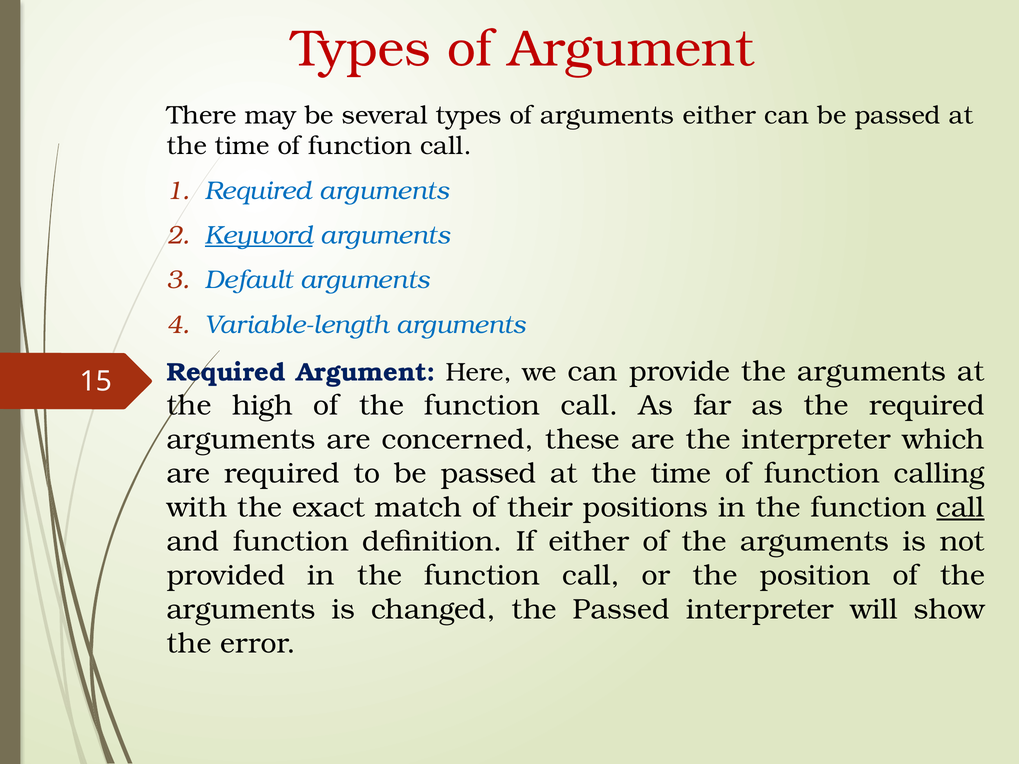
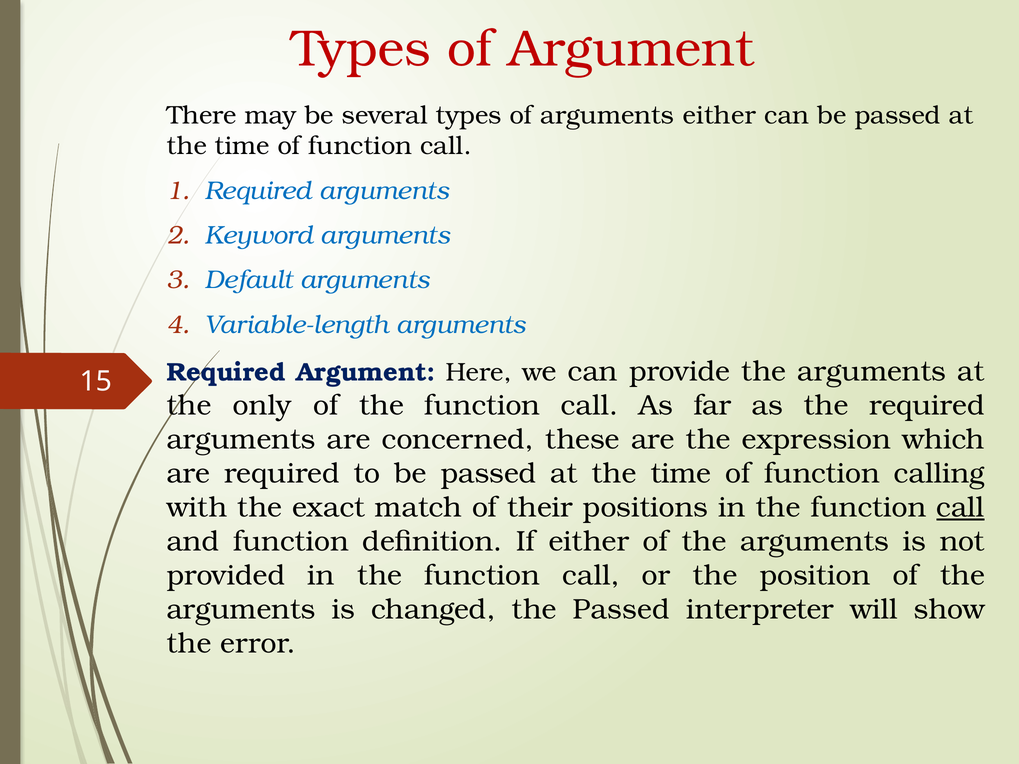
Keyword underline: present -> none
high: high -> only
the interpreter: interpreter -> expression
